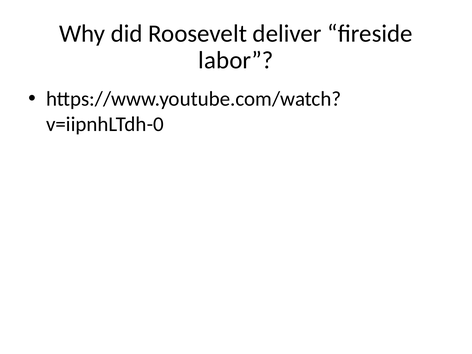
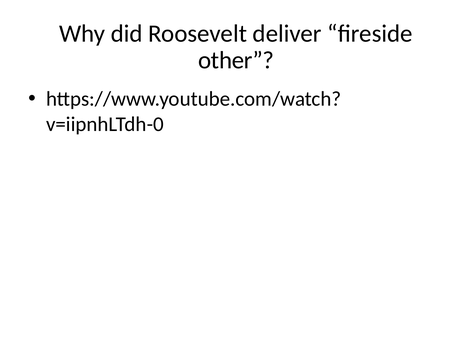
labor: labor -> other
